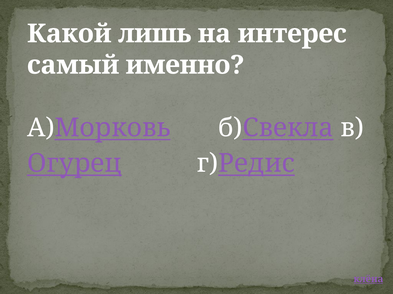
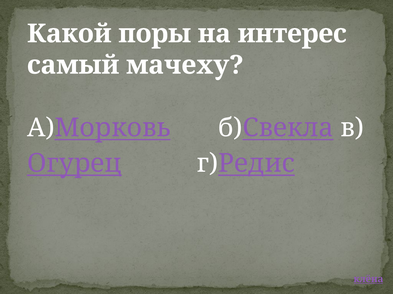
лишь: лишь -> поры
именно: именно -> мачеху
